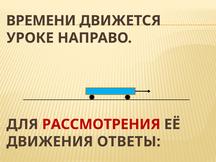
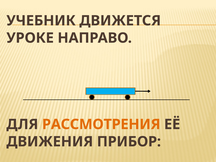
ВРЕМЕНИ: ВРЕМЕНИ -> УЧЕБНИК
РАССМОТРЕНИЯ colour: red -> orange
ОТВЕТЫ: ОТВЕТЫ -> ПРИБОР
